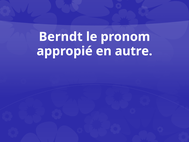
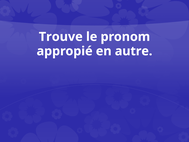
Berndt: Berndt -> Trouve
